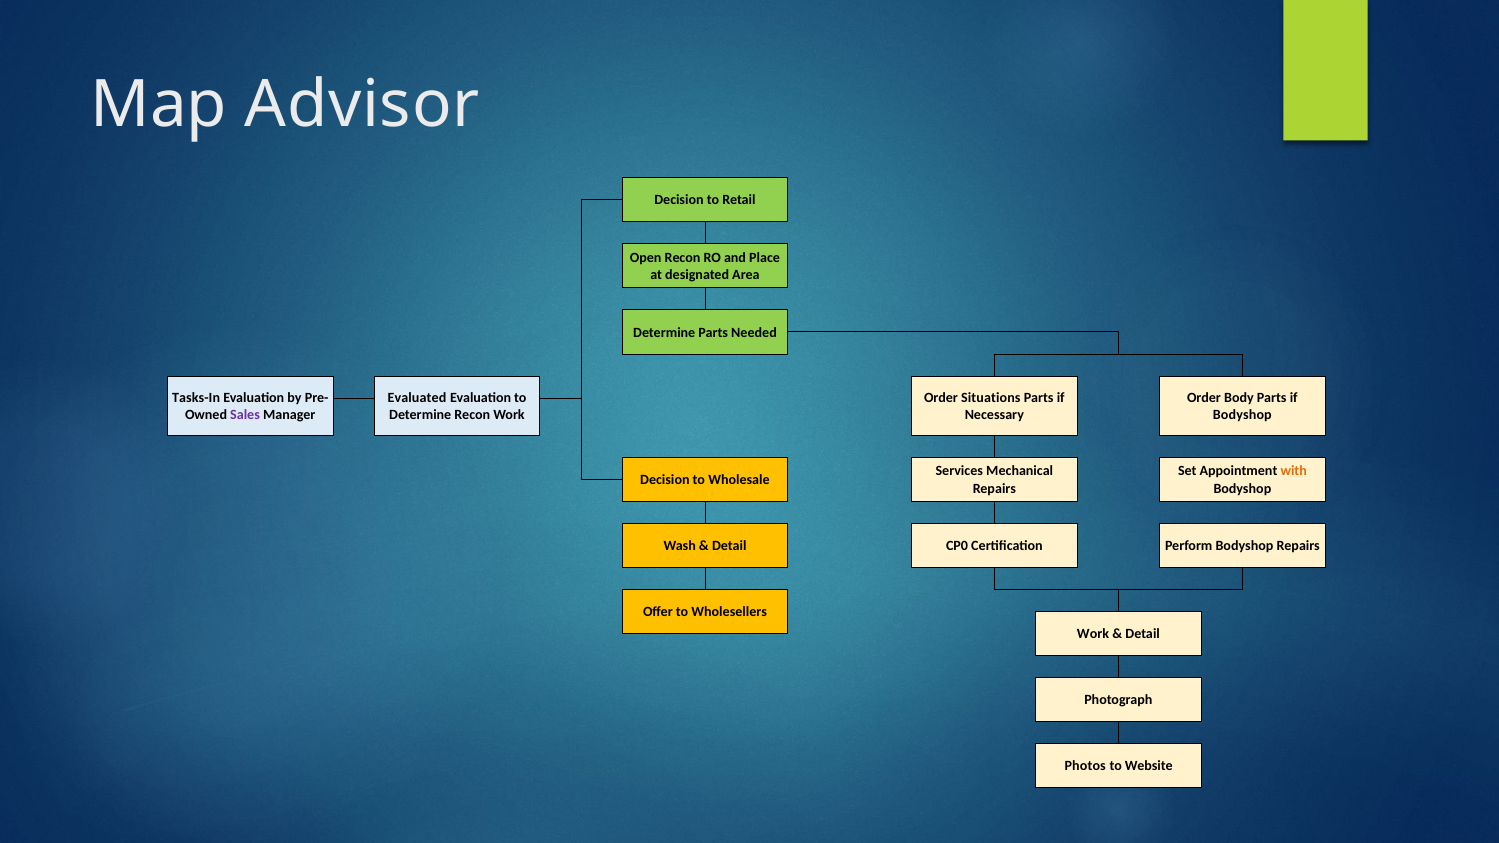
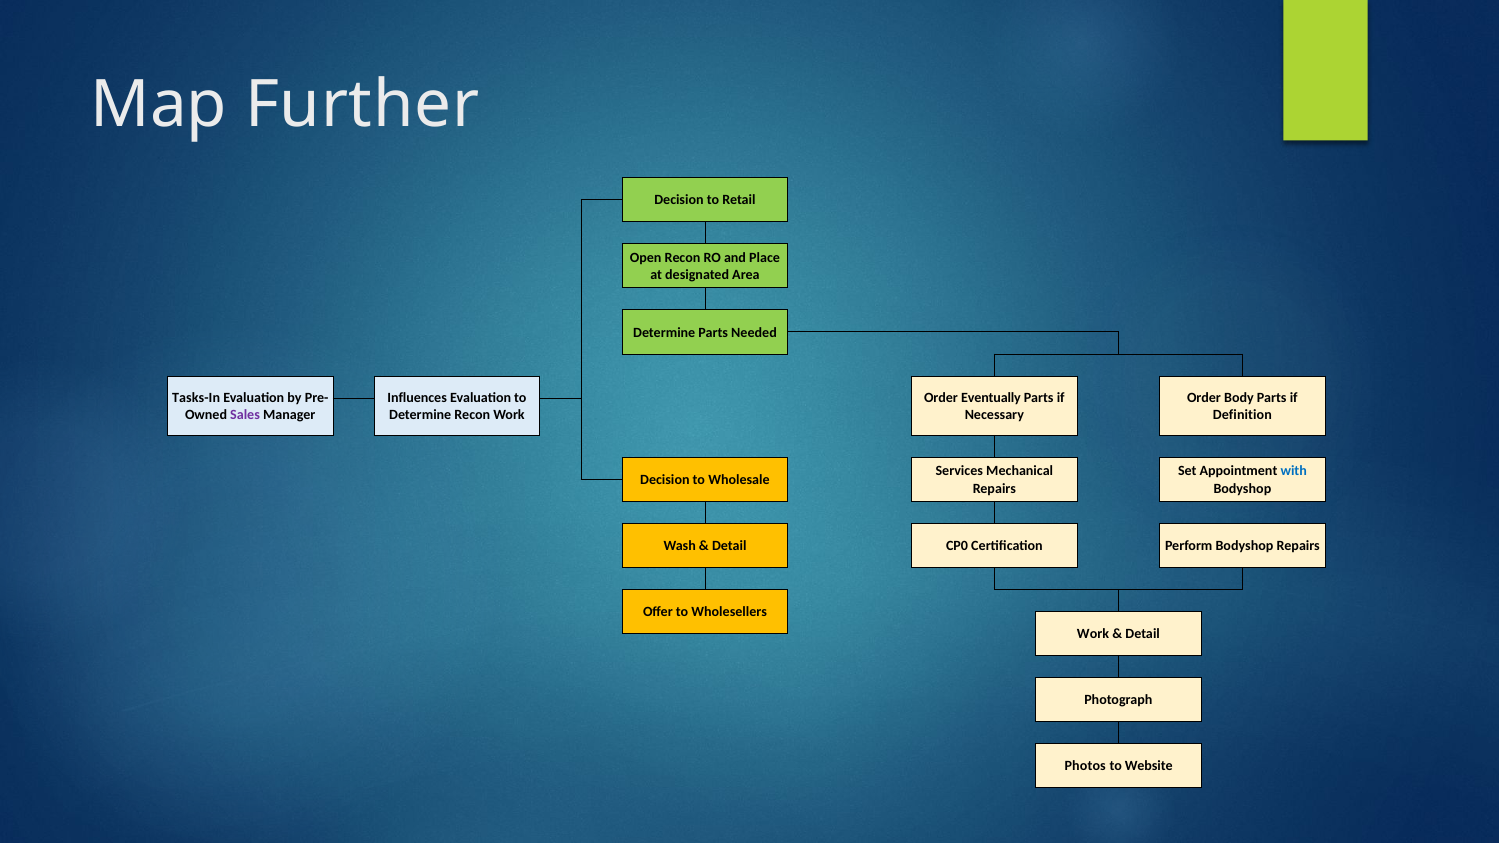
Advisor: Advisor -> Further
Evaluated: Evaluated -> Influences
Situations: Situations -> Eventually
Bodyshop at (1242, 415): Bodyshop -> Definition
with colour: orange -> blue
